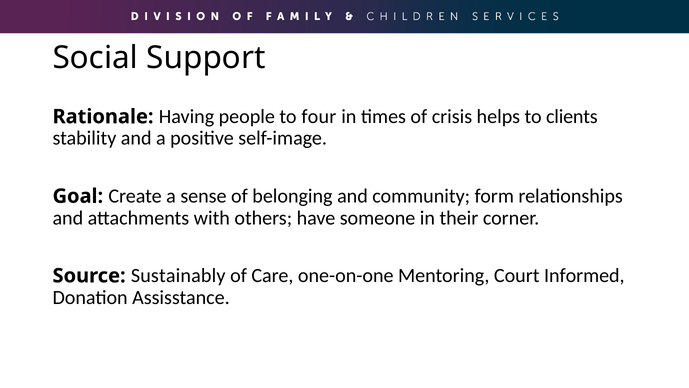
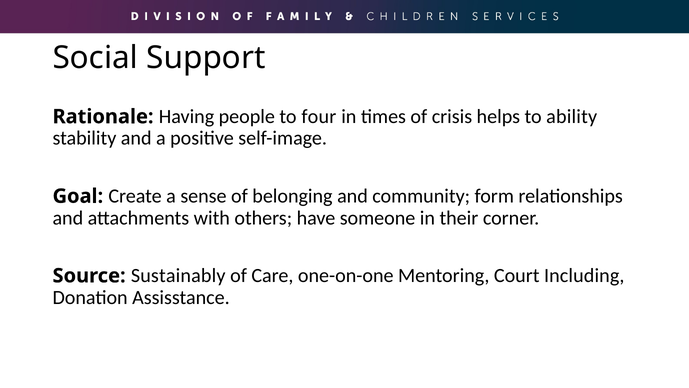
clients: clients -> ability
Informed: Informed -> Including
